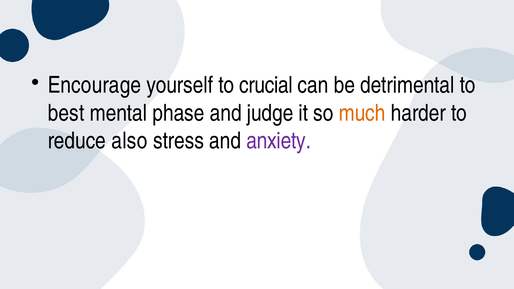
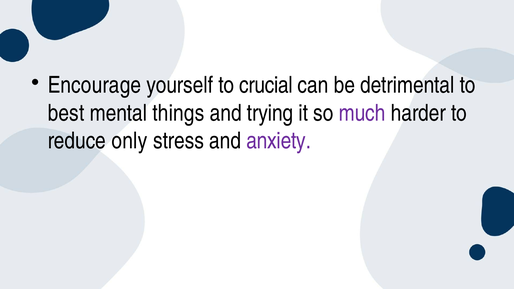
phase: phase -> things
judge: judge -> trying
much colour: orange -> purple
also: also -> only
